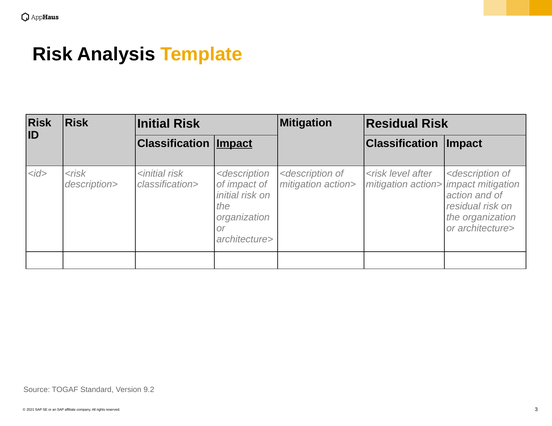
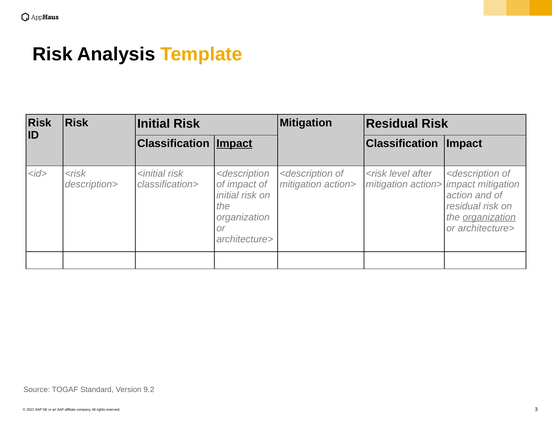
organization at (489, 218) underline: none -> present
